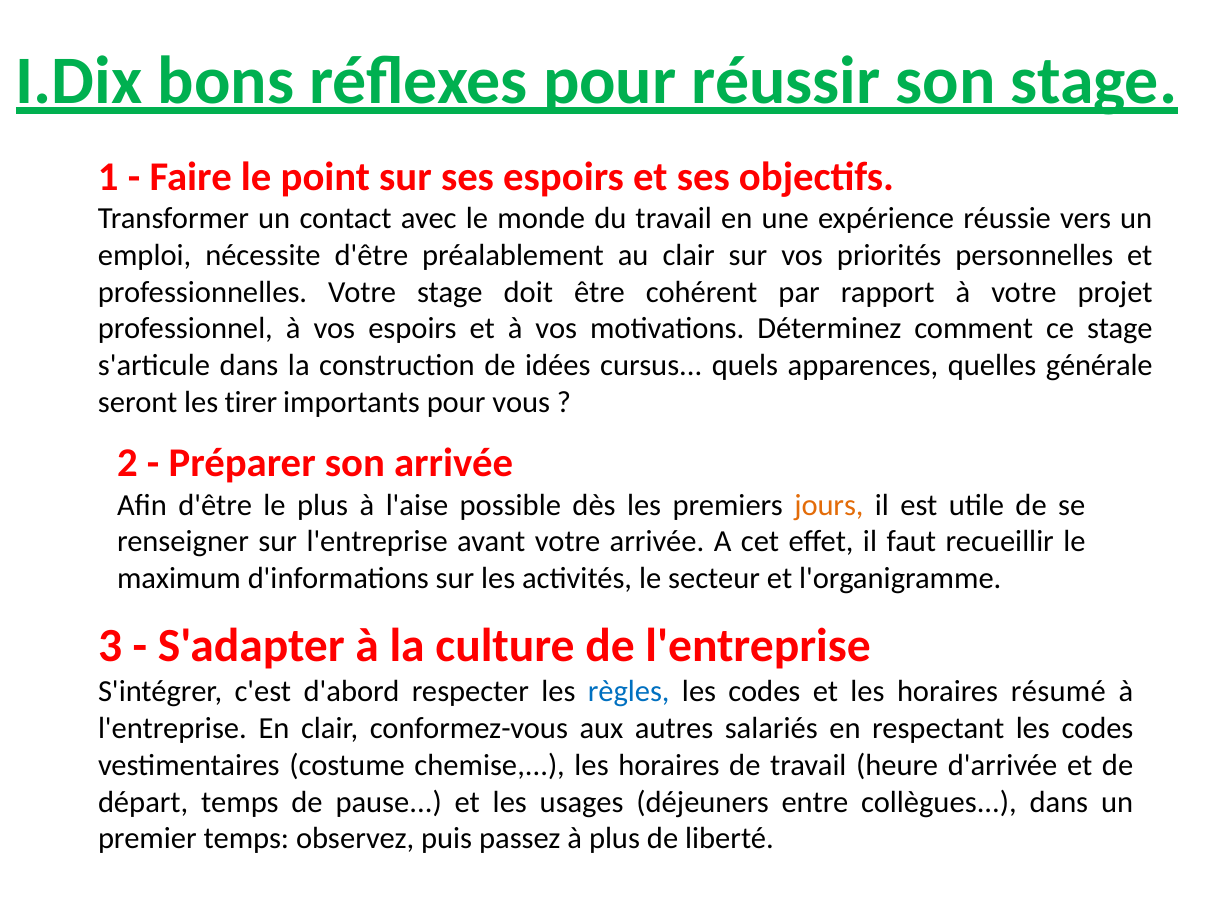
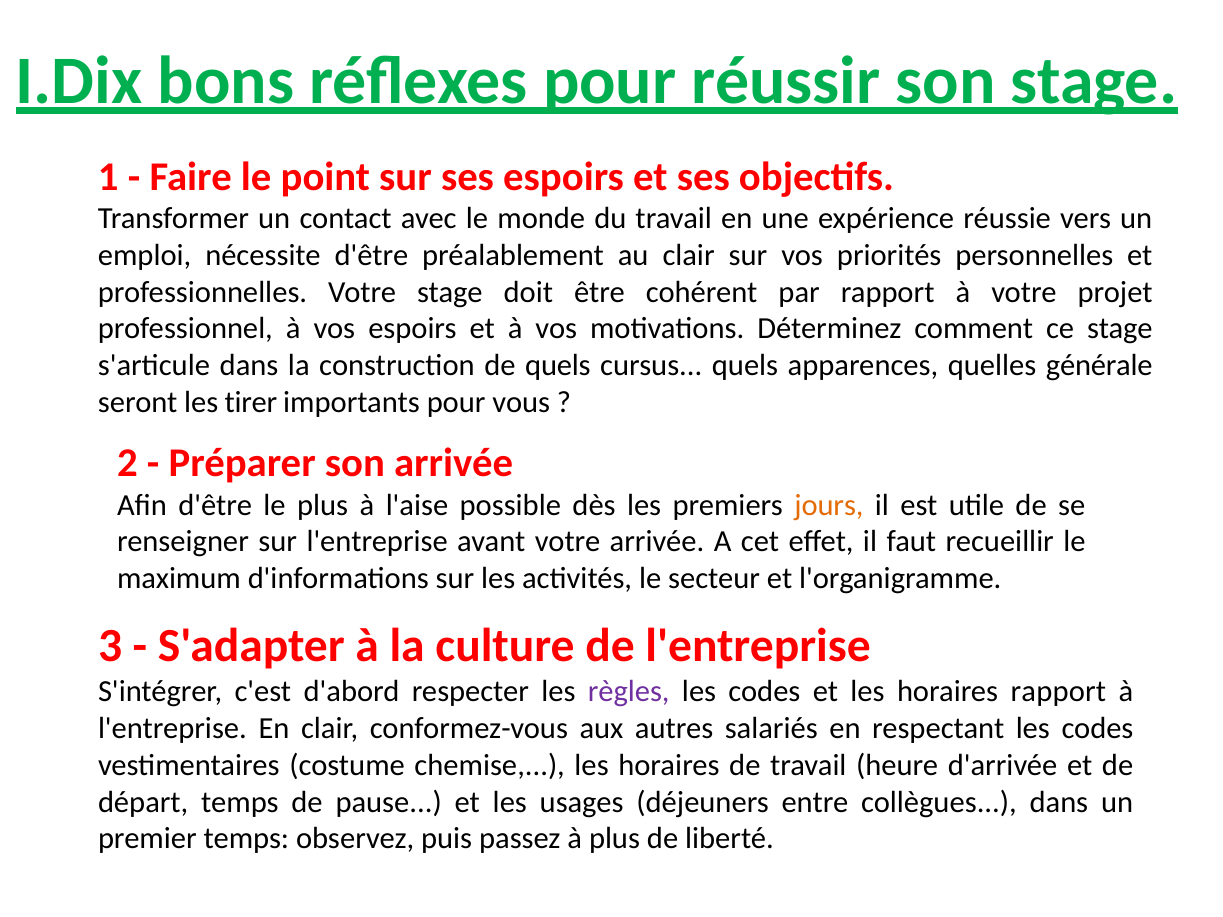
de idées: idées -> quels
règles colour: blue -> purple
horaires résumé: résumé -> rapport
